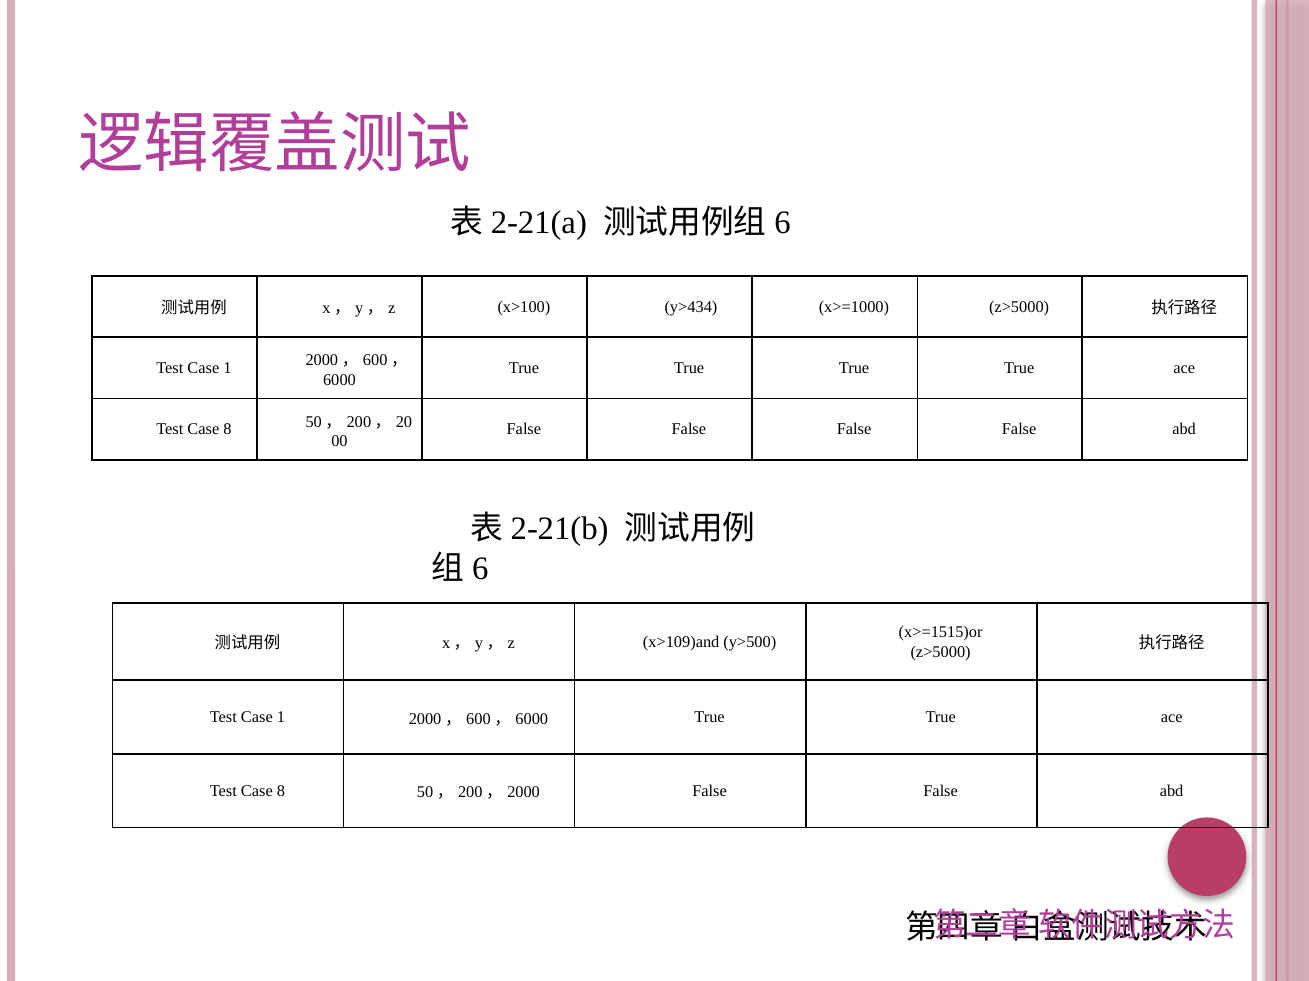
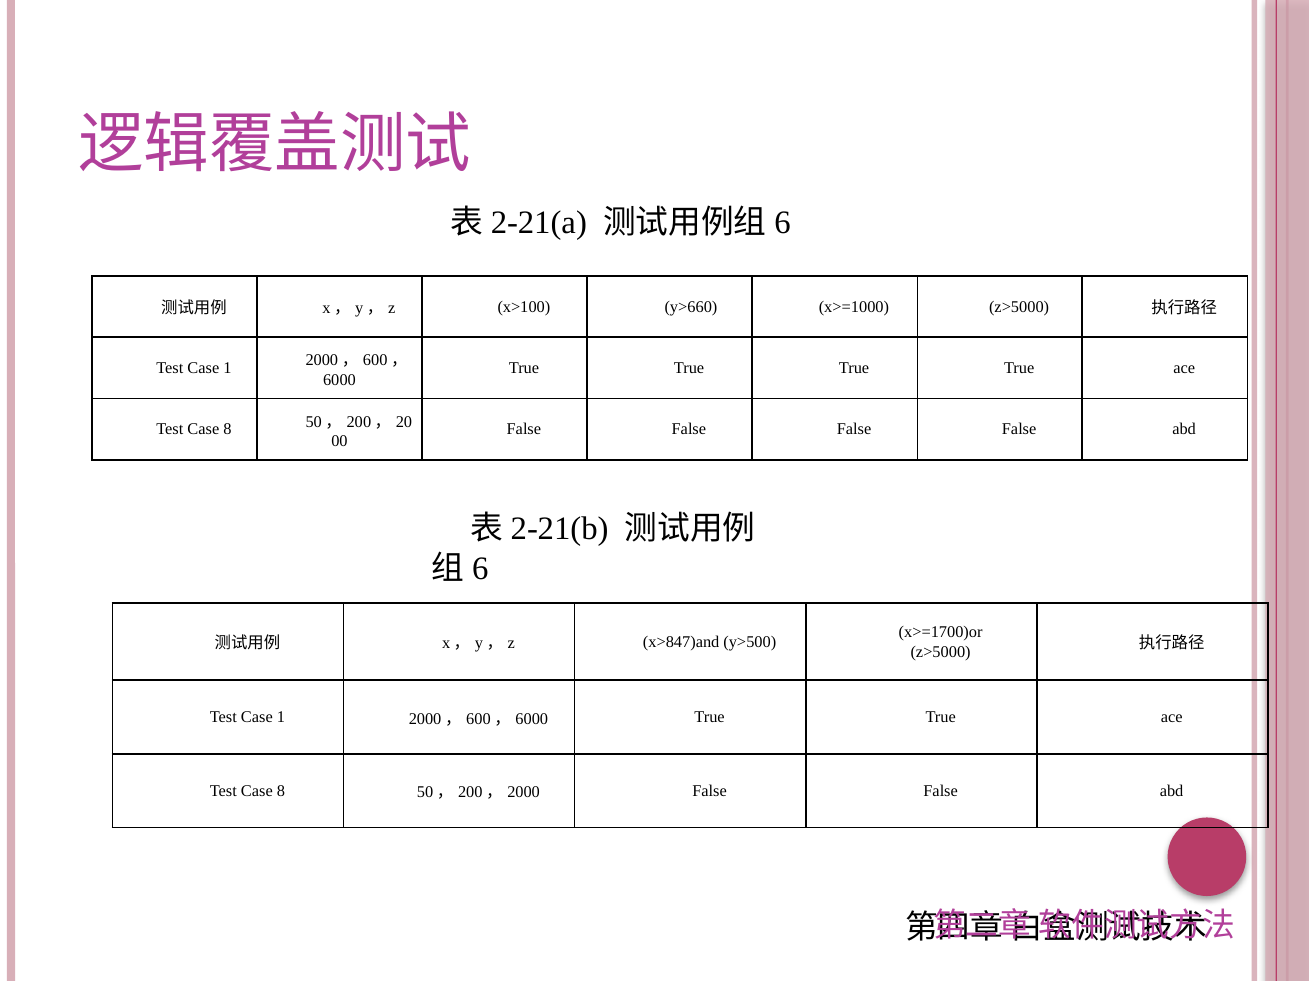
y>434: y>434 -> y>660
x>=1515)or: x>=1515)or -> x>=1700)or
x>109)and: x>109)and -> x>847)and
